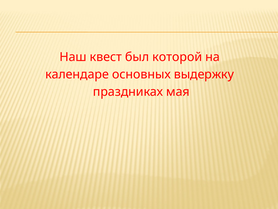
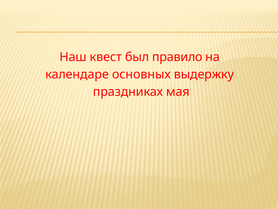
которой: которой -> правило
